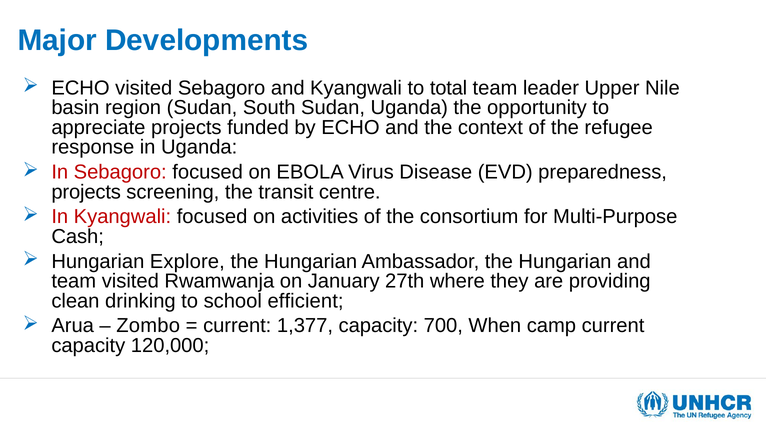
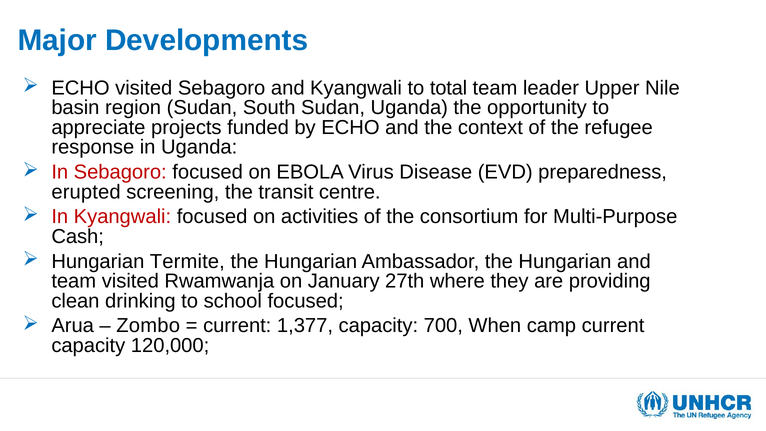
projects at (86, 192): projects -> erupted
Explore: Explore -> Termite
school efficient: efficient -> focused
